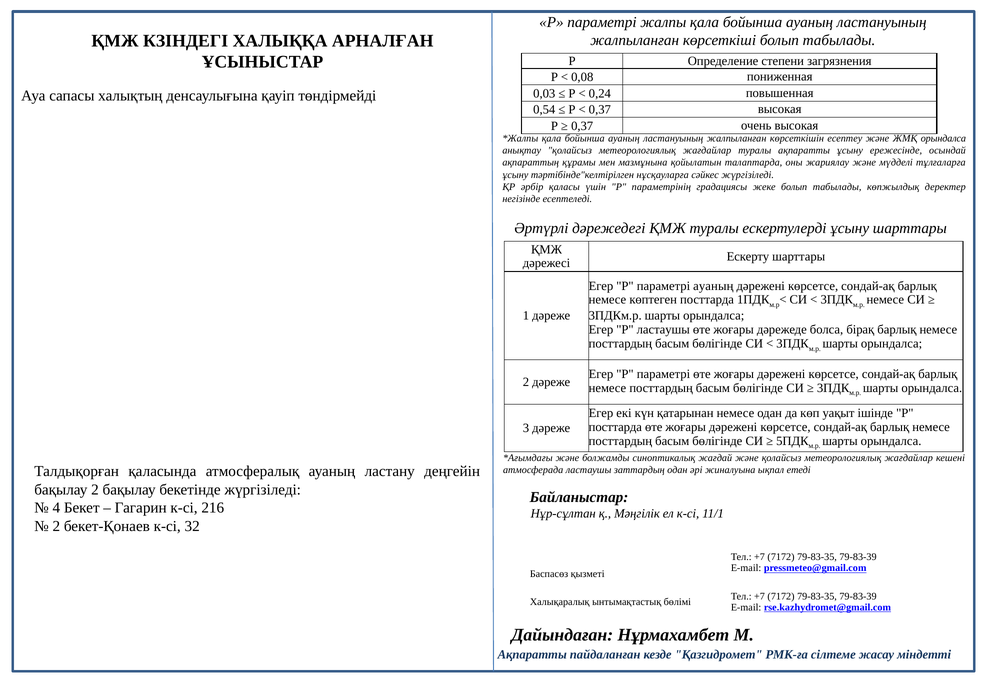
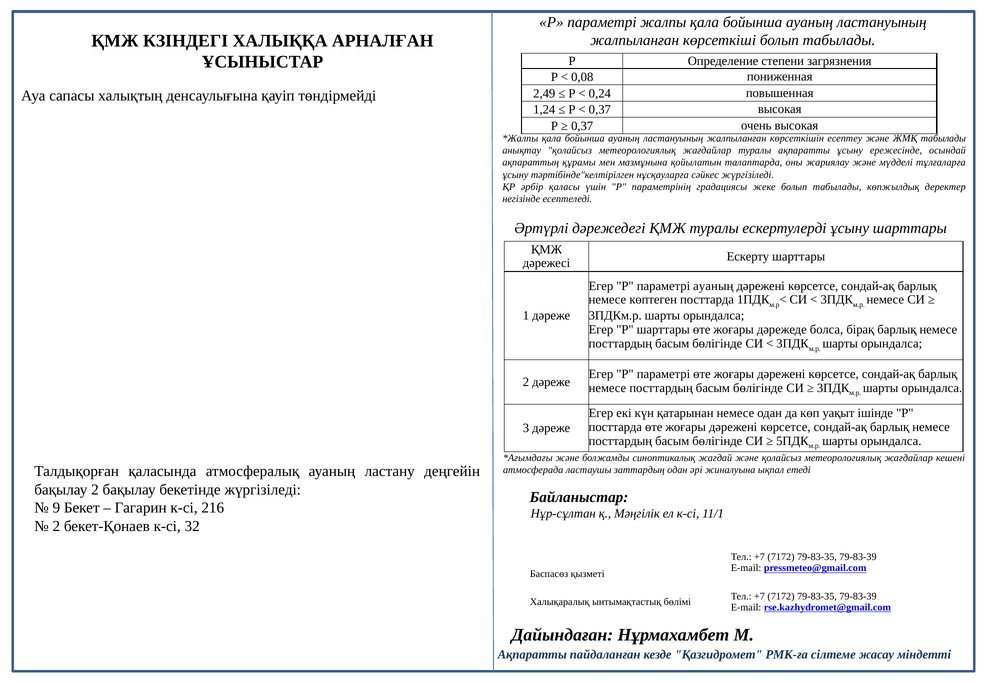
0,03: 0,03 -> 2,49
0,54: 0,54 -> 1,24
ЖМҚ орындалса: орындалса -> табылады
P ластаушы: ластаушы -> шарттары
4: 4 -> 9
